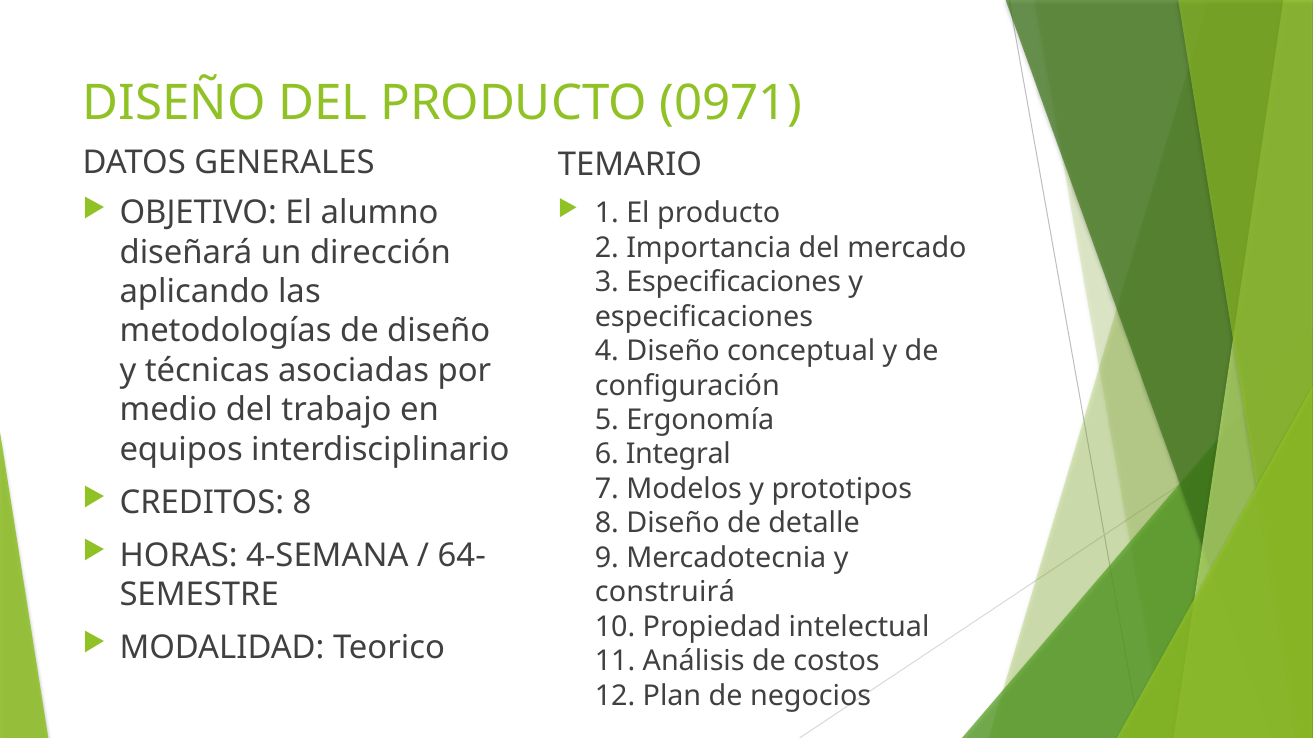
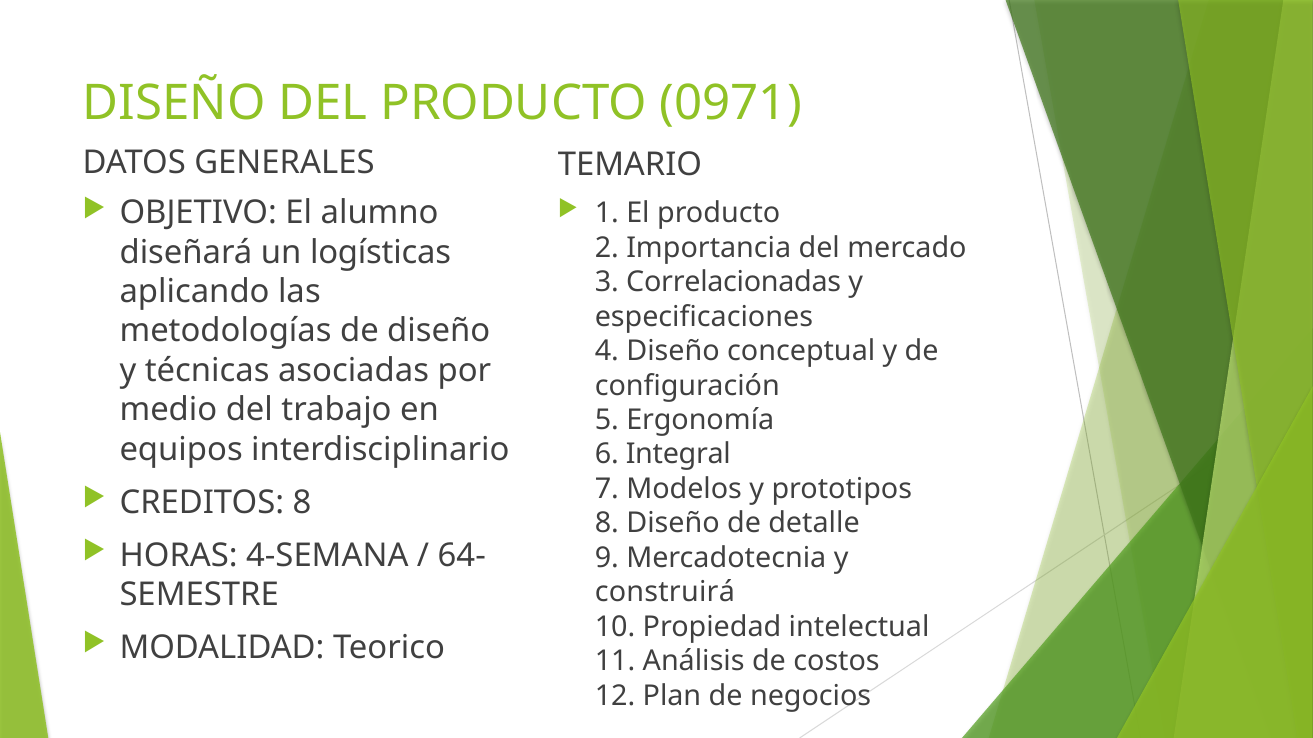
dirección: dirección -> logísticas
3 Especificaciones: Especificaciones -> Correlacionadas
